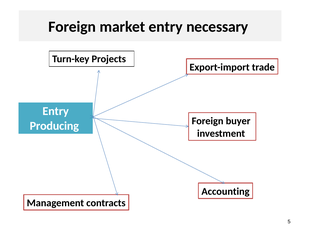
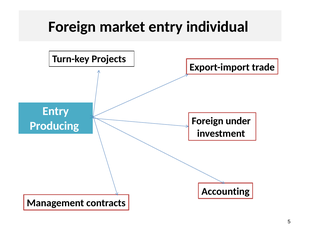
necessary: necessary -> individual
buyer: buyer -> under
